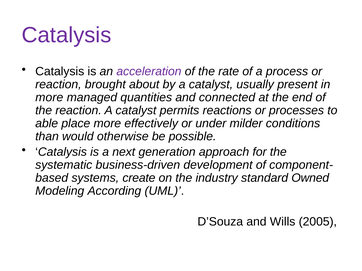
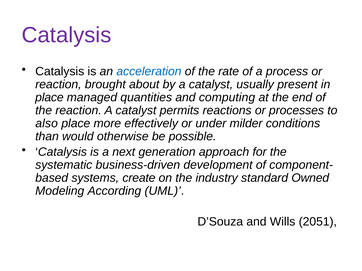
acceleration colour: purple -> blue
more at (49, 98): more -> place
connected: connected -> computing
able: able -> also
2005: 2005 -> 2051
